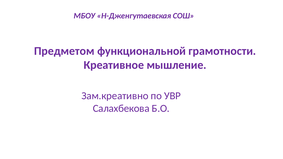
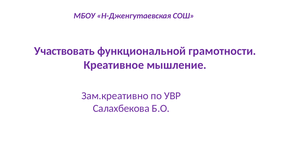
Предметом: Предметом -> Участвовать
